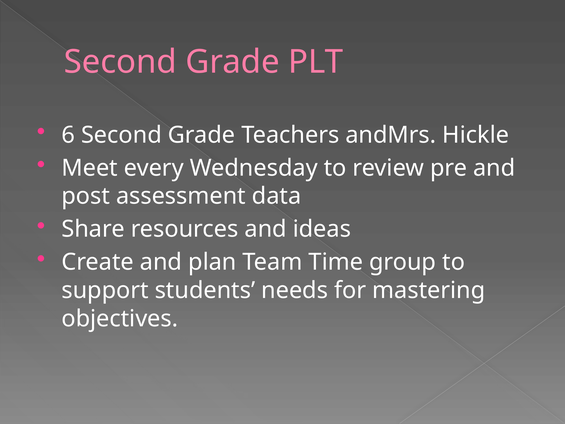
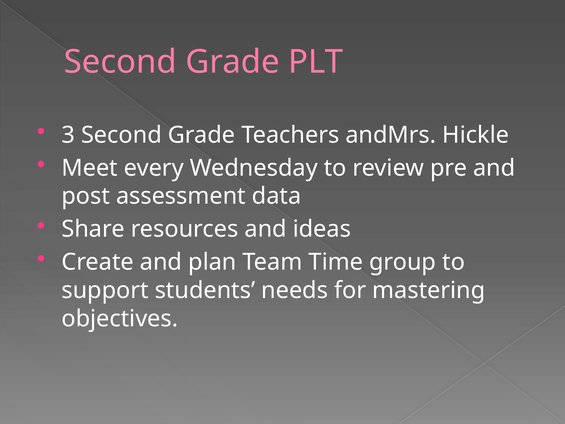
6: 6 -> 3
